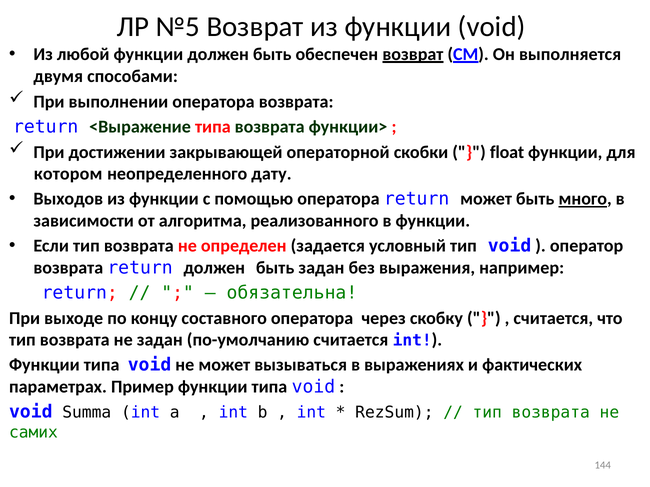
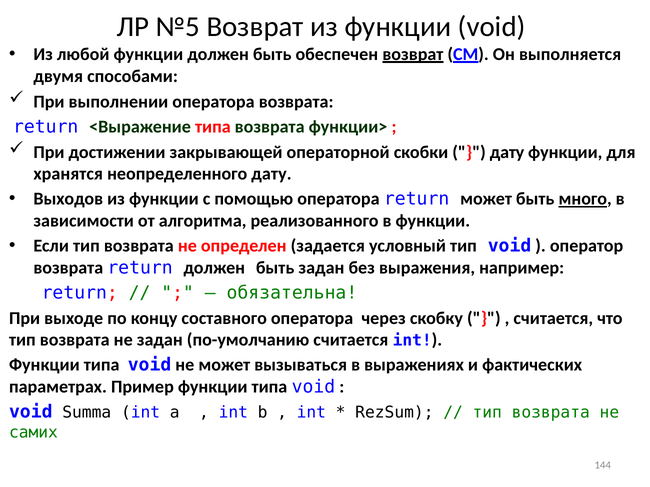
float at (507, 152): float -> дату
котором: котором -> хранятся
